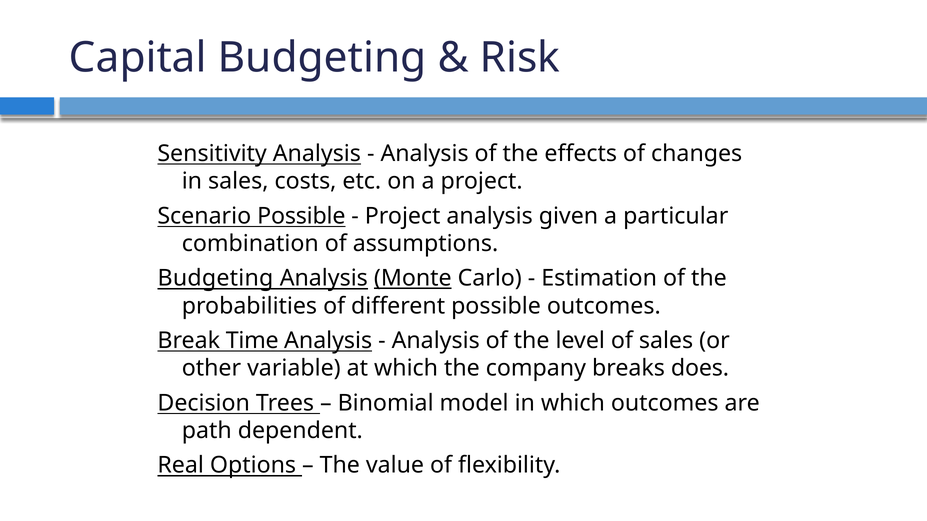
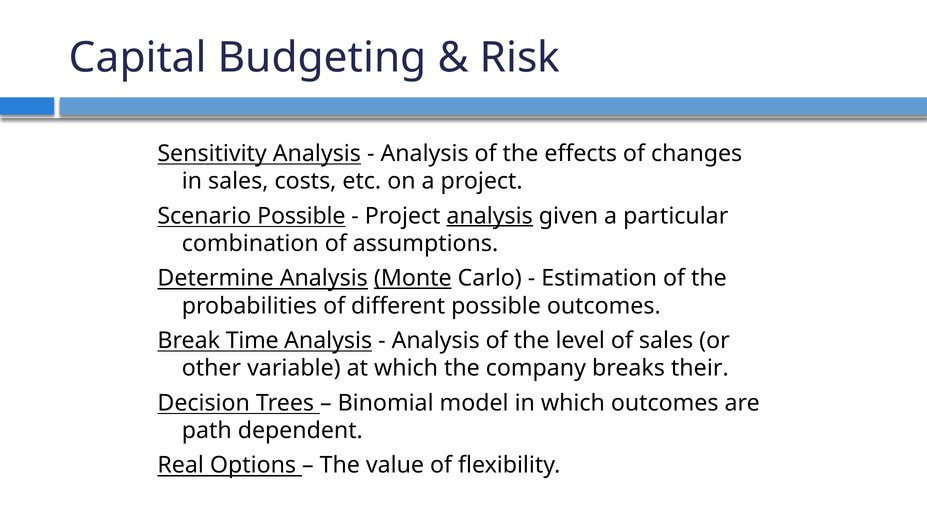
analysis at (490, 216) underline: none -> present
Budgeting at (215, 278): Budgeting -> Determine
does: does -> their
